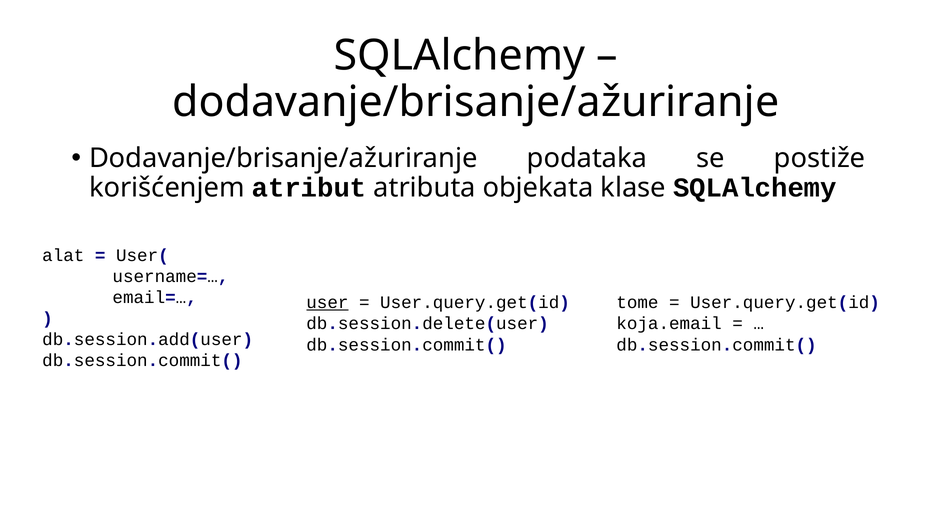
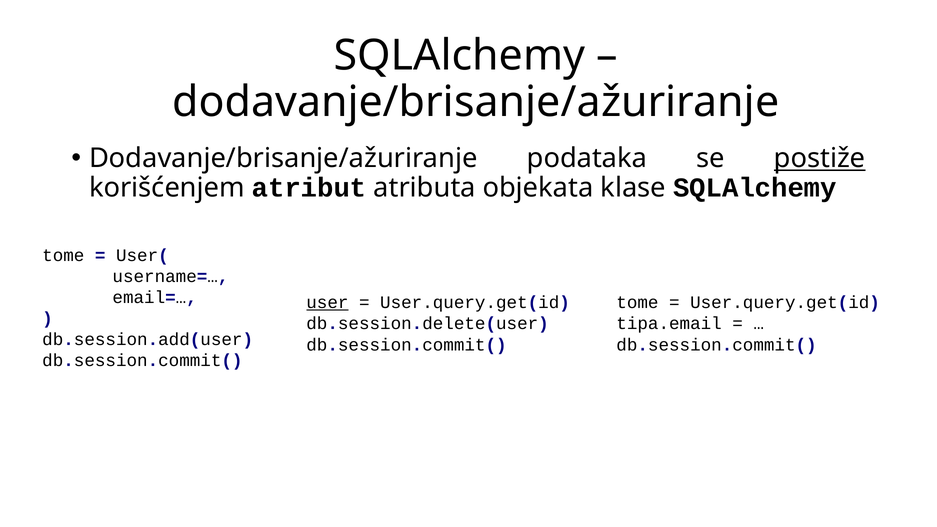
postiže underline: none -> present
alat at (63, 255): alat -> tome
koja.email: koja.email -> tipa.email
